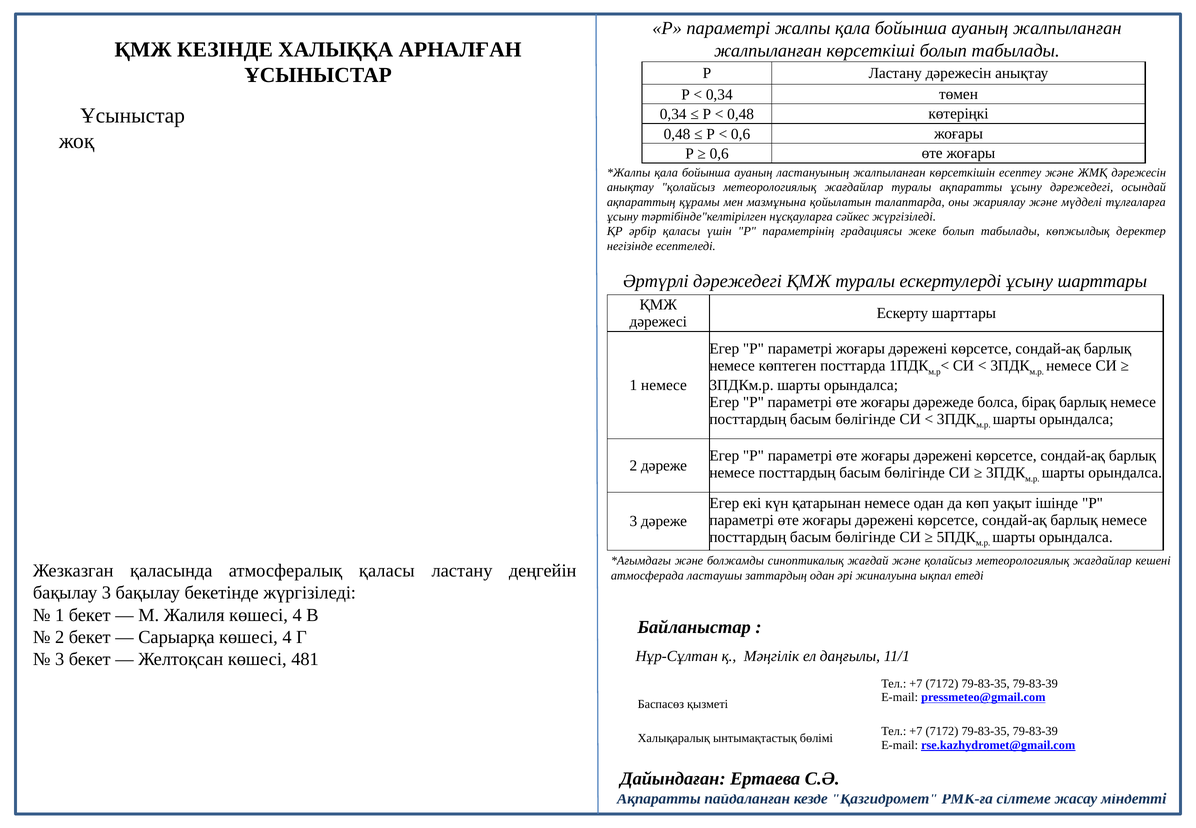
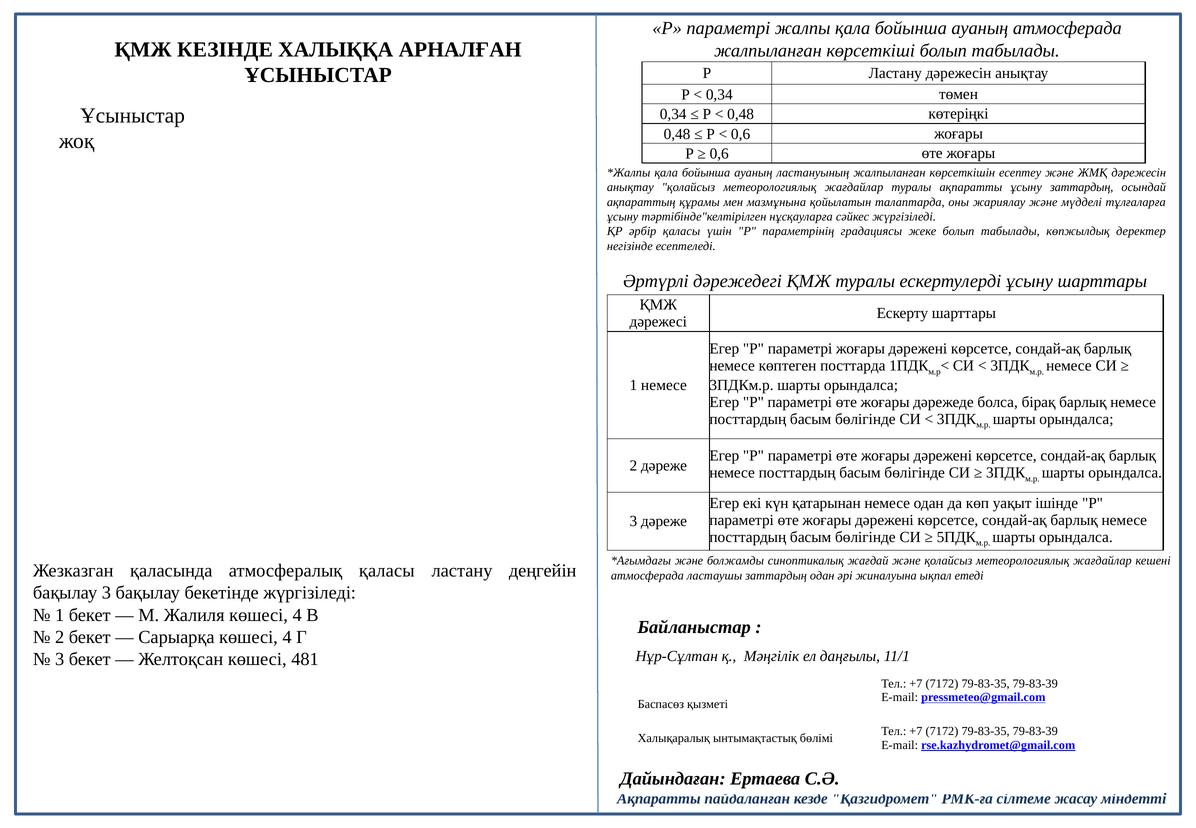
ауаның жалпыланған: жалпыланған -> атмосферада
ұсыну дәрежедегі: дәрежедегі -> заттардың
